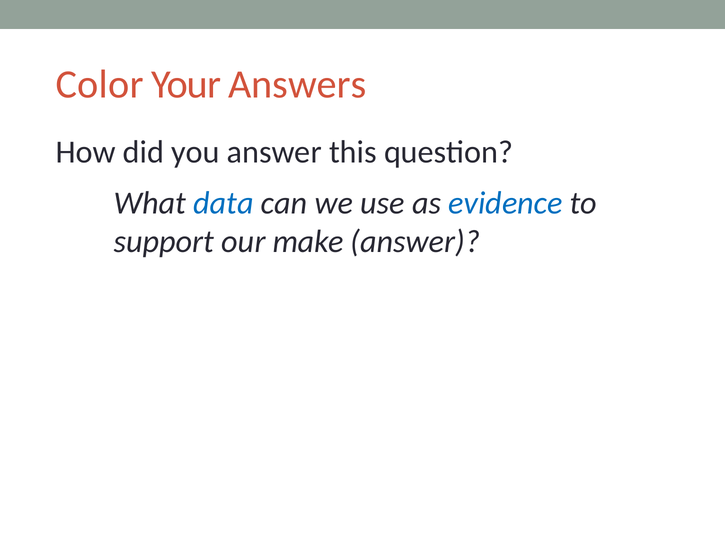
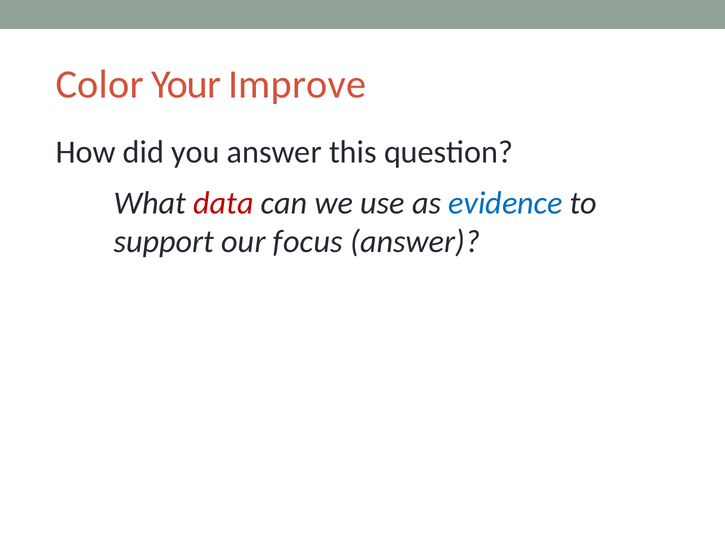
Answers: Answers -> Improve
data colour: blue -> red
make: make -> focus
